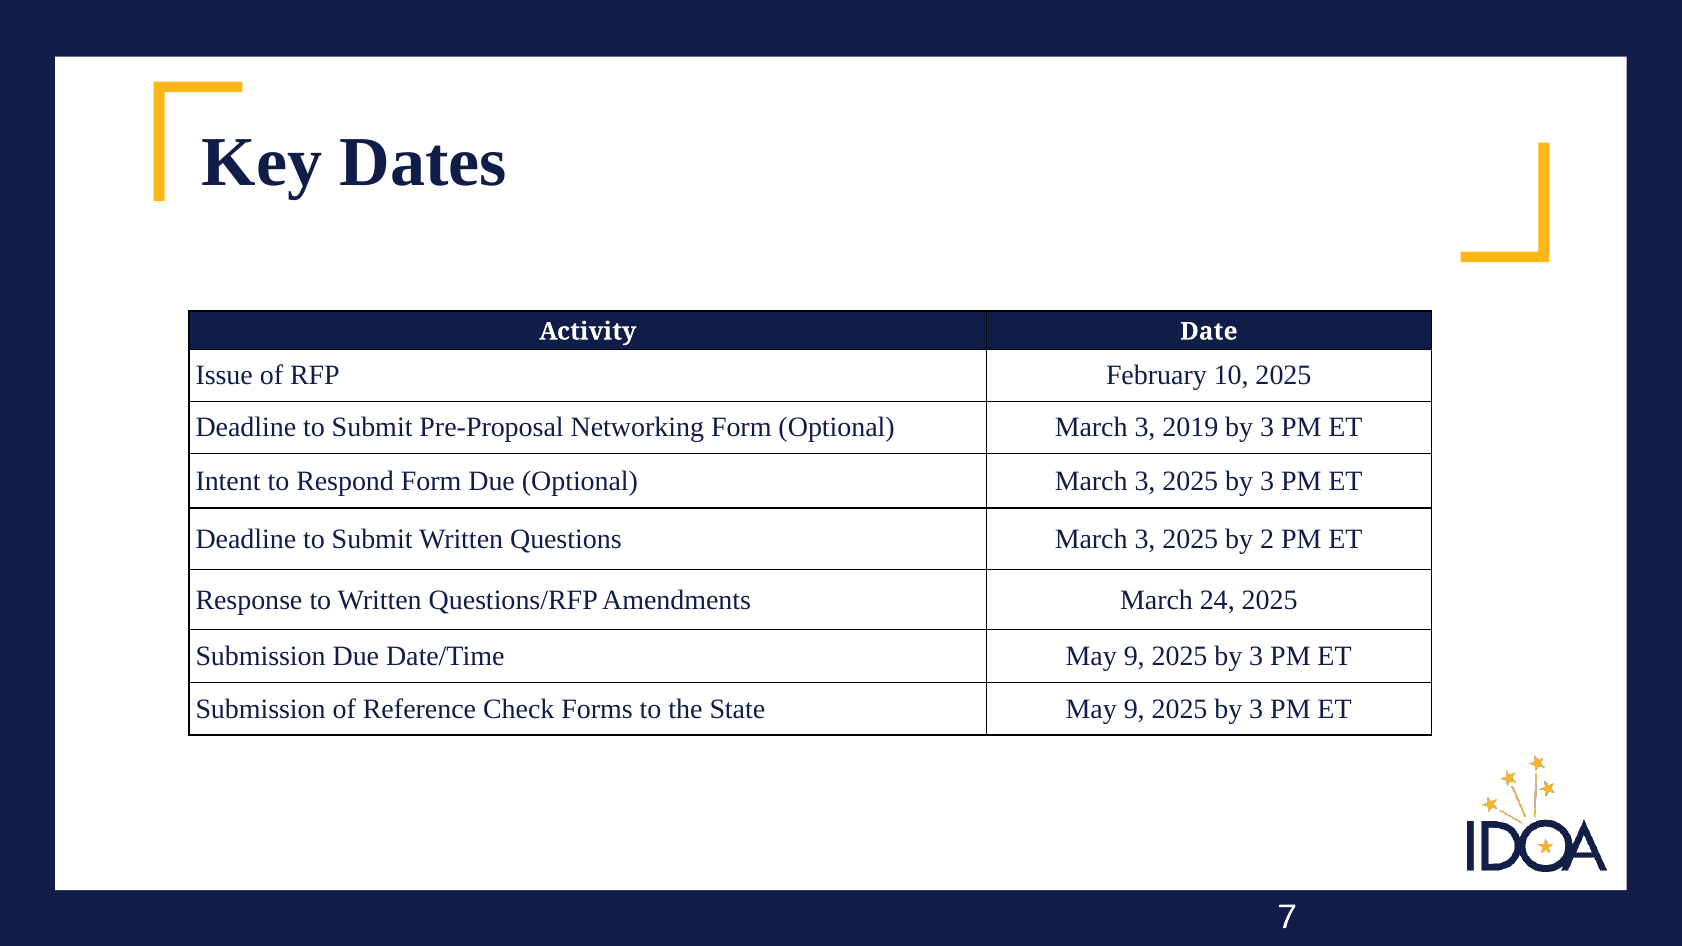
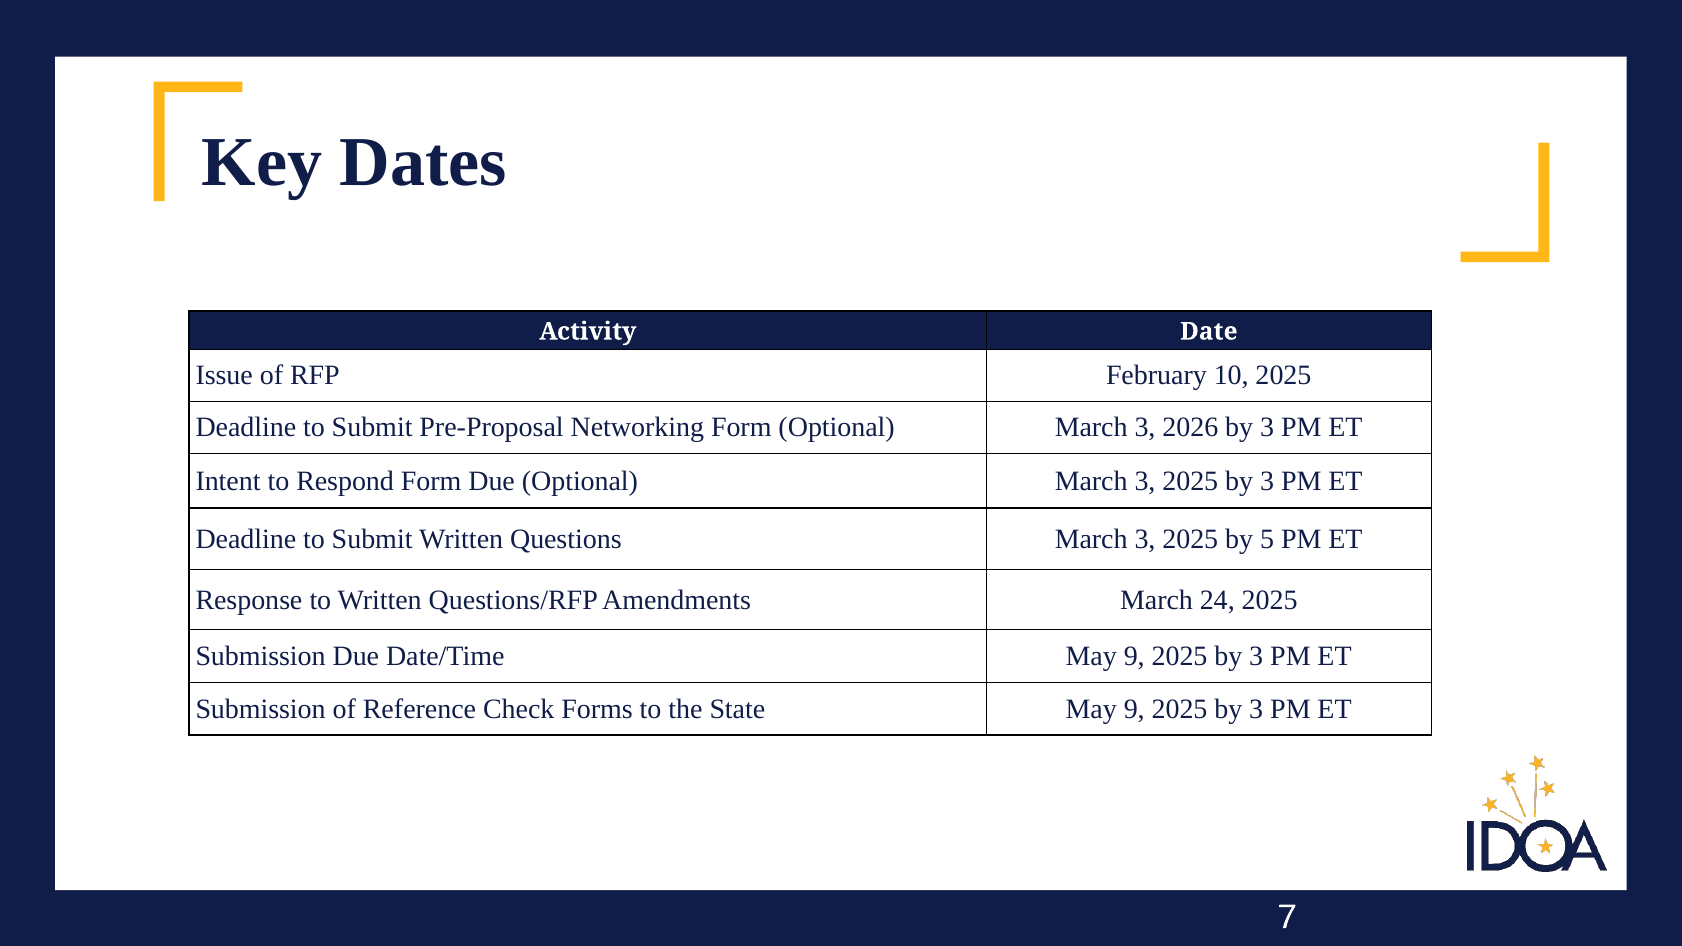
2019: 2019 -> 2026
2: 2 -> 5
